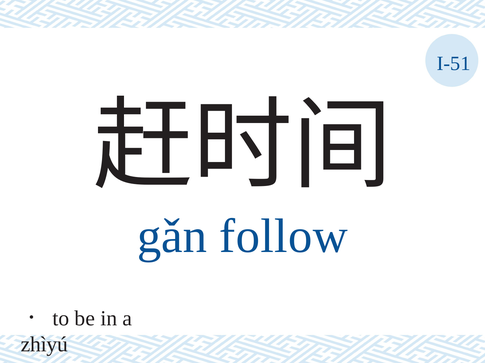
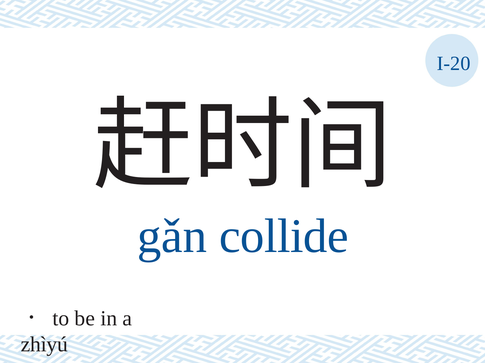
I-51: I-51 -> I-20
follow: follow -> collide
